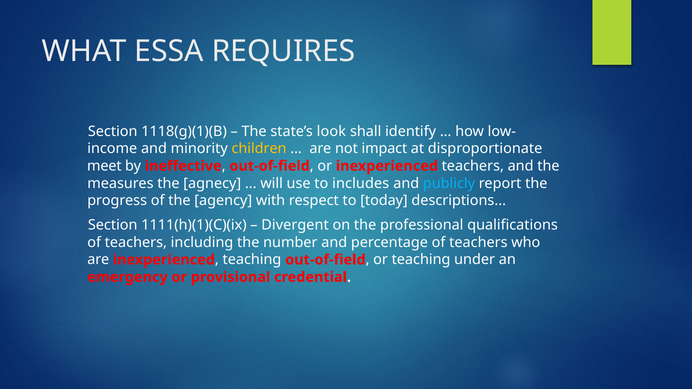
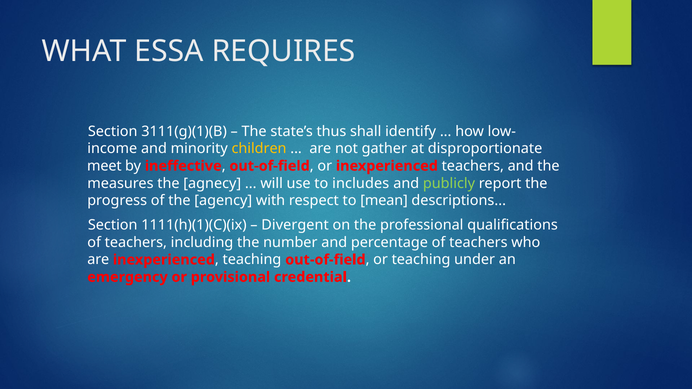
1118(g)(1)(B: 1118(g)(1)(B -> 3111(g)(1)(B
look: look -> thus
impact: impact -> gather
publicly colour: light blue -> light green
today: today -> mean
